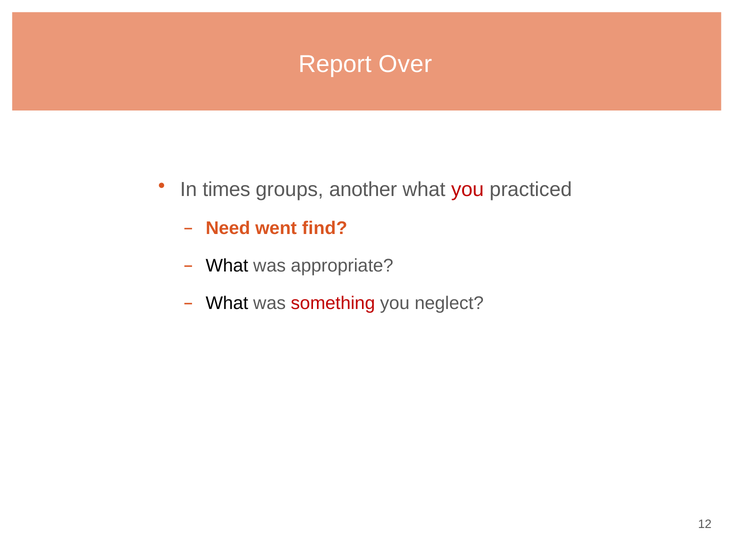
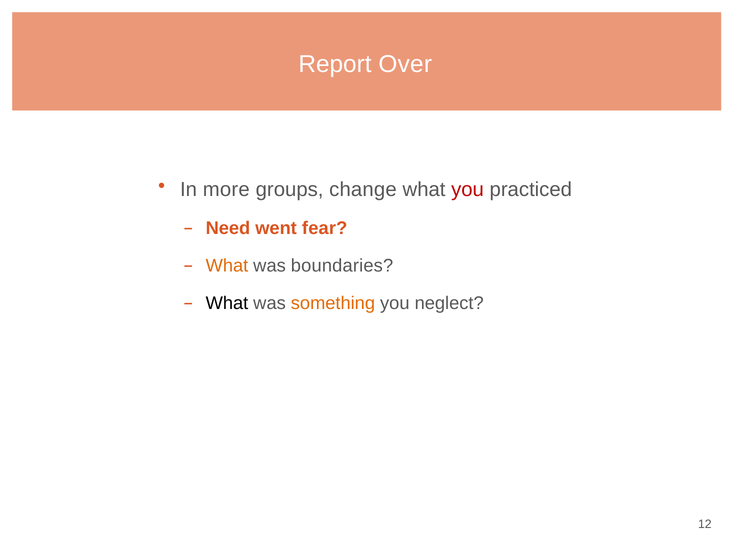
times: times -> more
another: another -> change
find: find -> fear
What at (227, 266) colour: black -> orange
appropriate: appropriate -> boundaries
something colour: red -> orange
